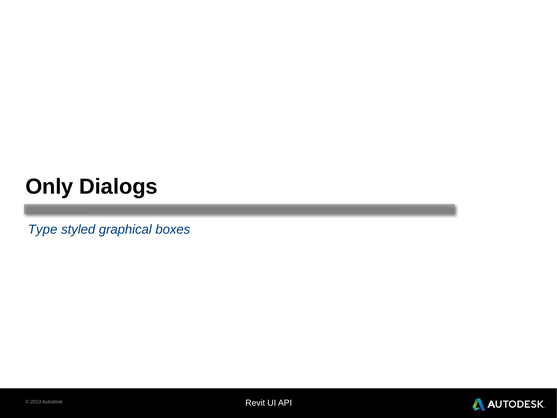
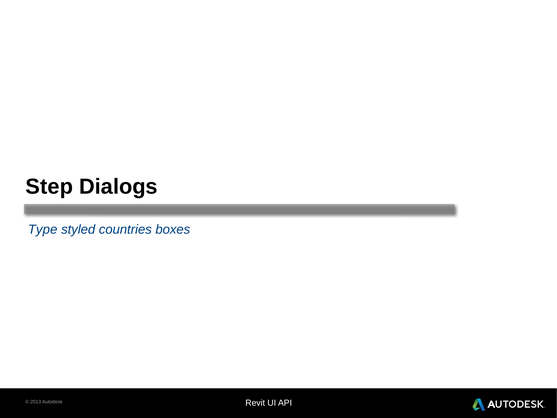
Only: Only -> Step
graphical: graphical -> countries
